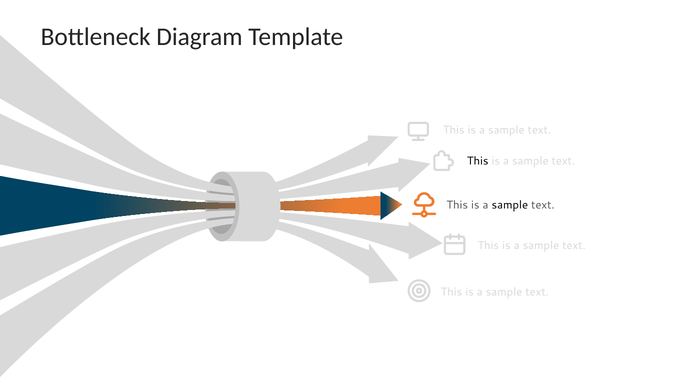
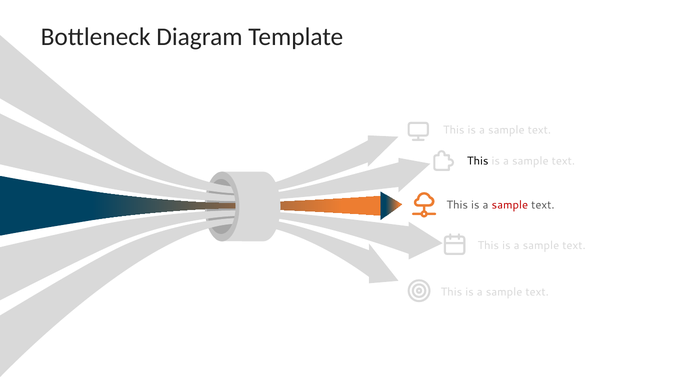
sample at (510, 205) colour: black -> red
